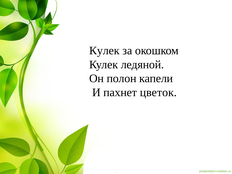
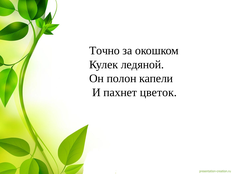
Кулек at (104, 51): Кулек -> Точно
